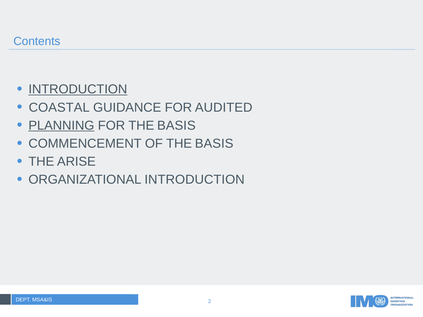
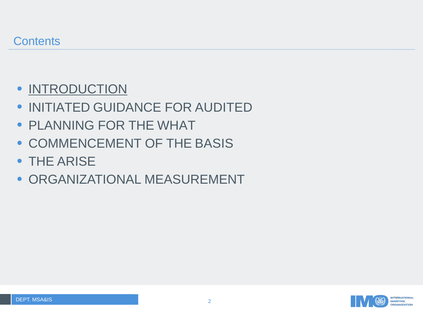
COASTAL: COASTAL -> INITIATED
PLANNING underline: present -> none
FOR THE BASIS: BASIS -> WHAT
ORGANIZATIONAL INTRODUCTION: INTRODUCTION -> MEASUREMENT
